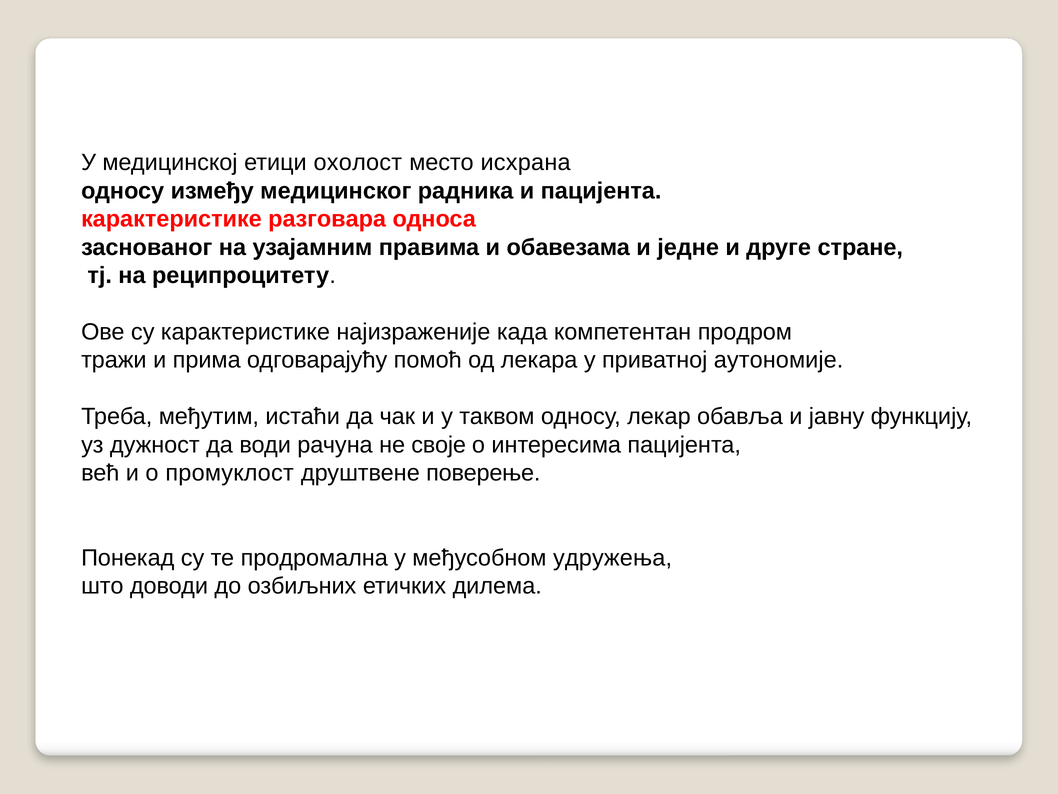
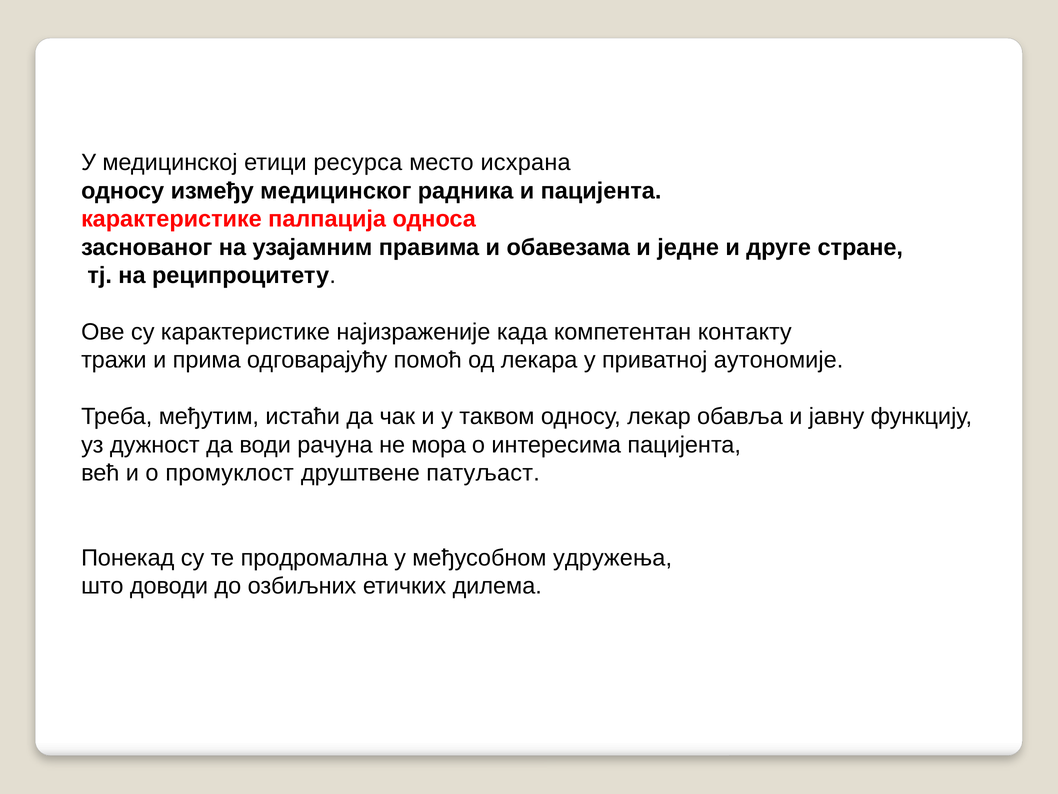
охолост: охолост -> ресурса
разговара: разговара -> палпација
продром: продром -> контакту
своје: своје -> мора
поверење: поверење -> патуљаст
